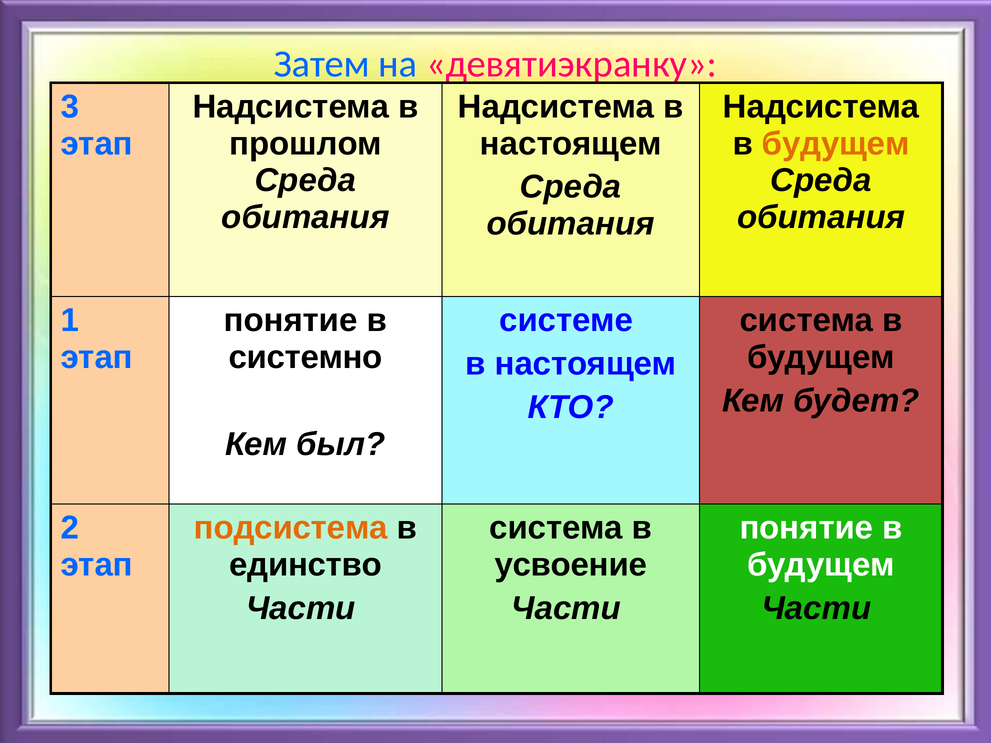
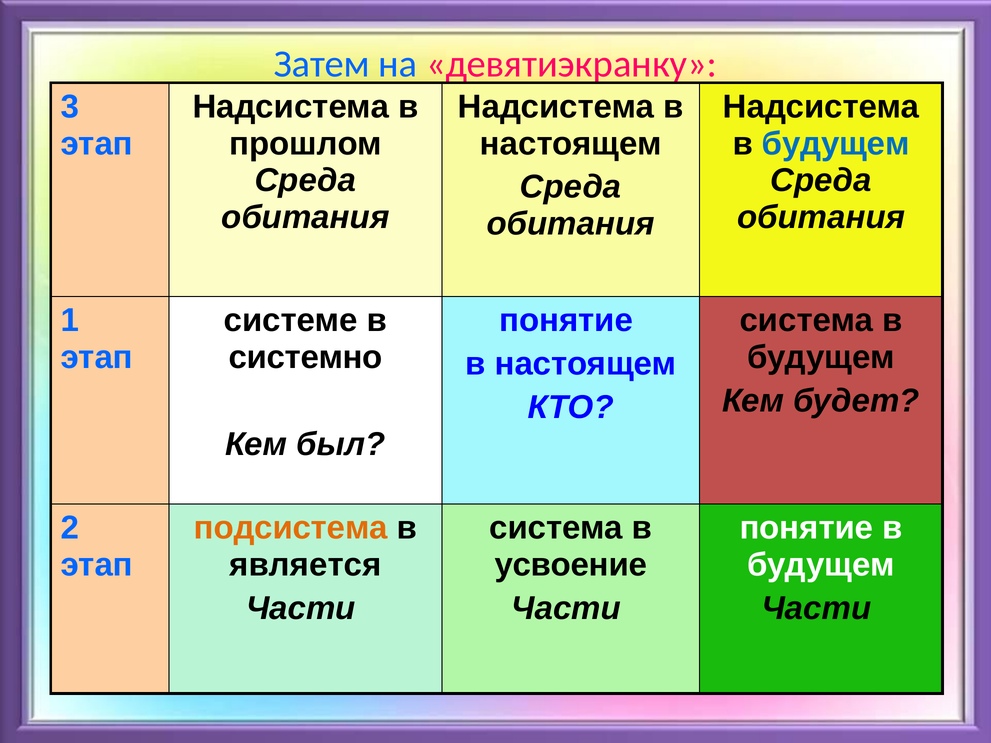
будущем at (836, 144) colour: orange -> blue
понятие at (291, 321): понятие -> системе
системе at (566, 321): системе -> понятие
единство: единство -> является
